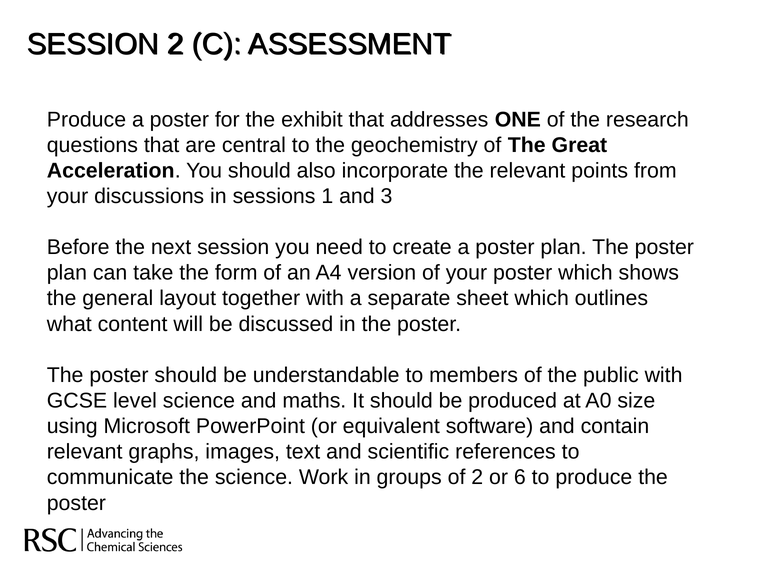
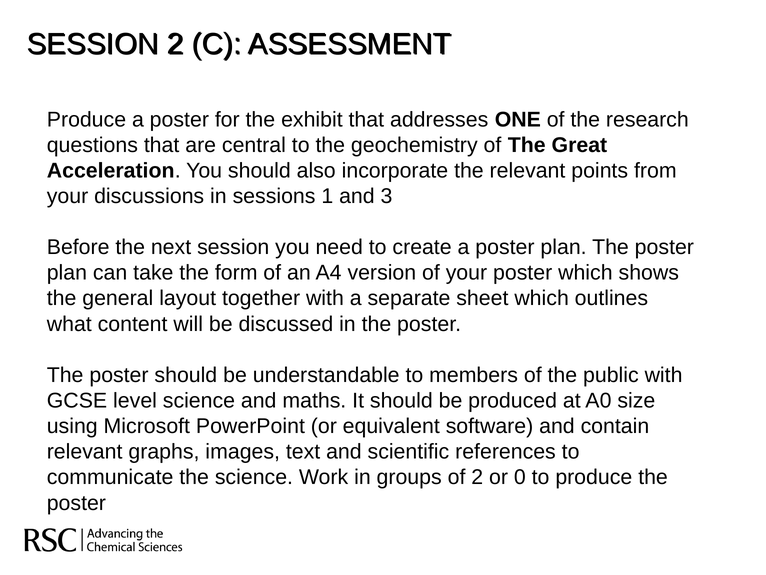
6: 6 -> 0
